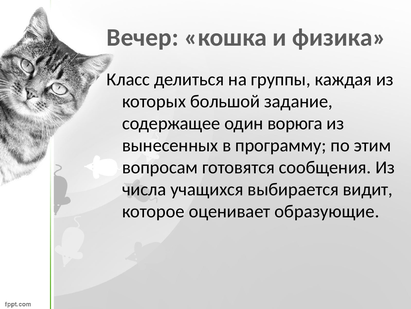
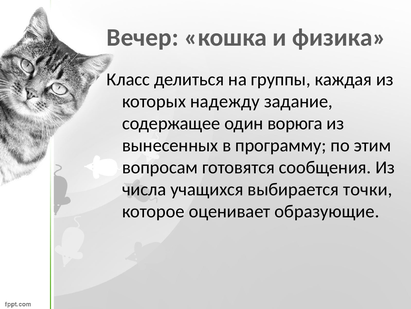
большой: большой -> надежду
видит: видит -> точки
